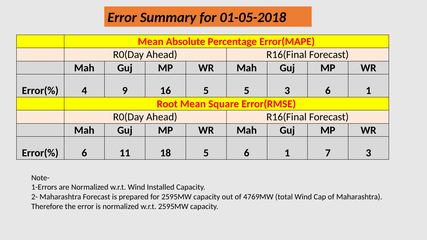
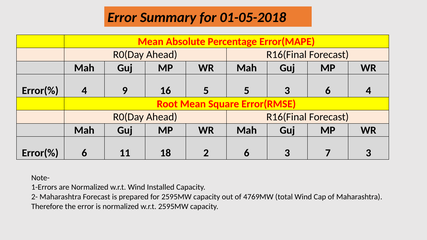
3 6 1: 1 -> 4
18 5: 5 -> 2
1 at (287, 153): 1 -> 3
